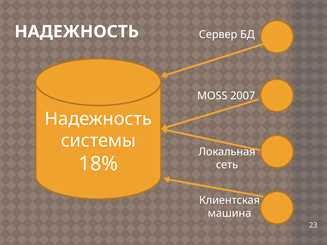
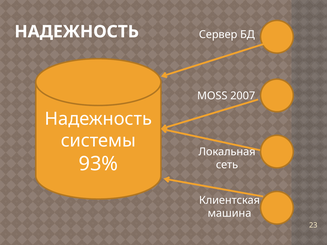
18%: 18% -> 93%
